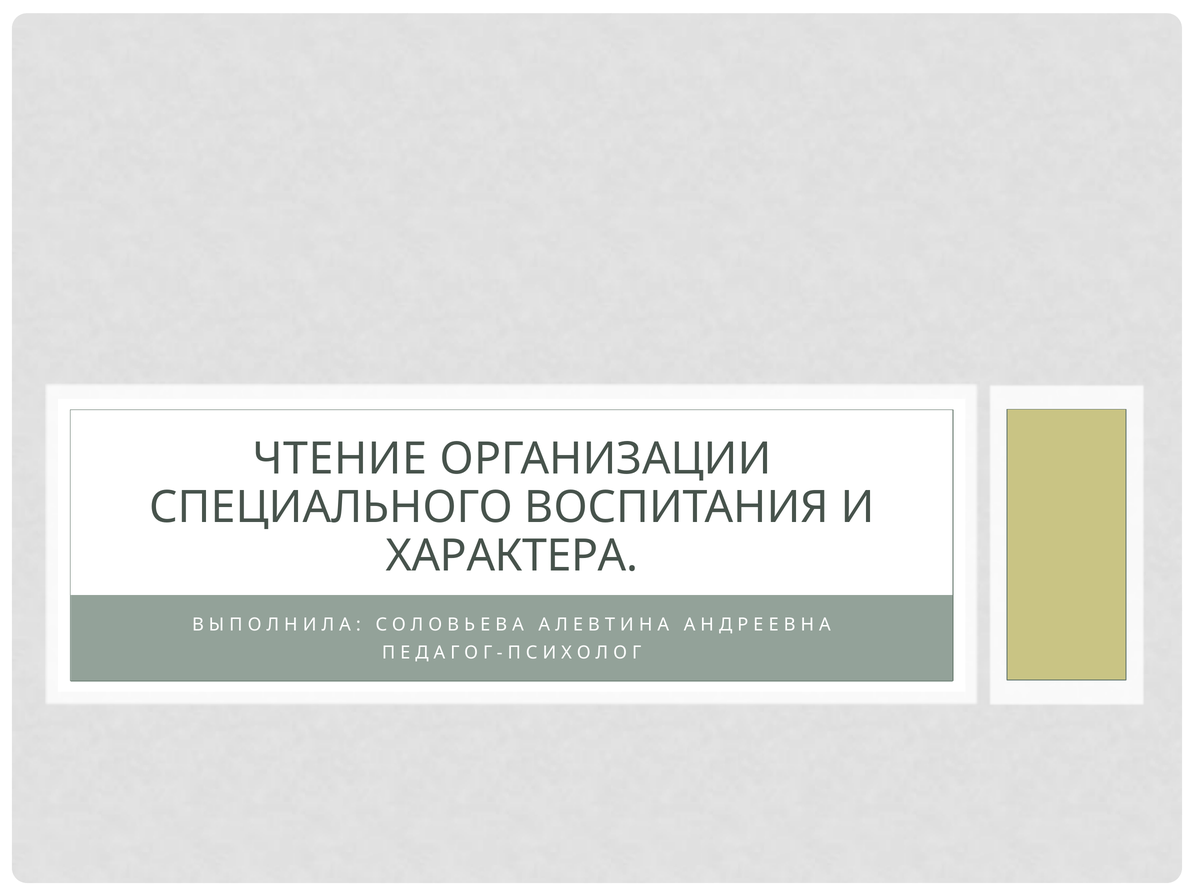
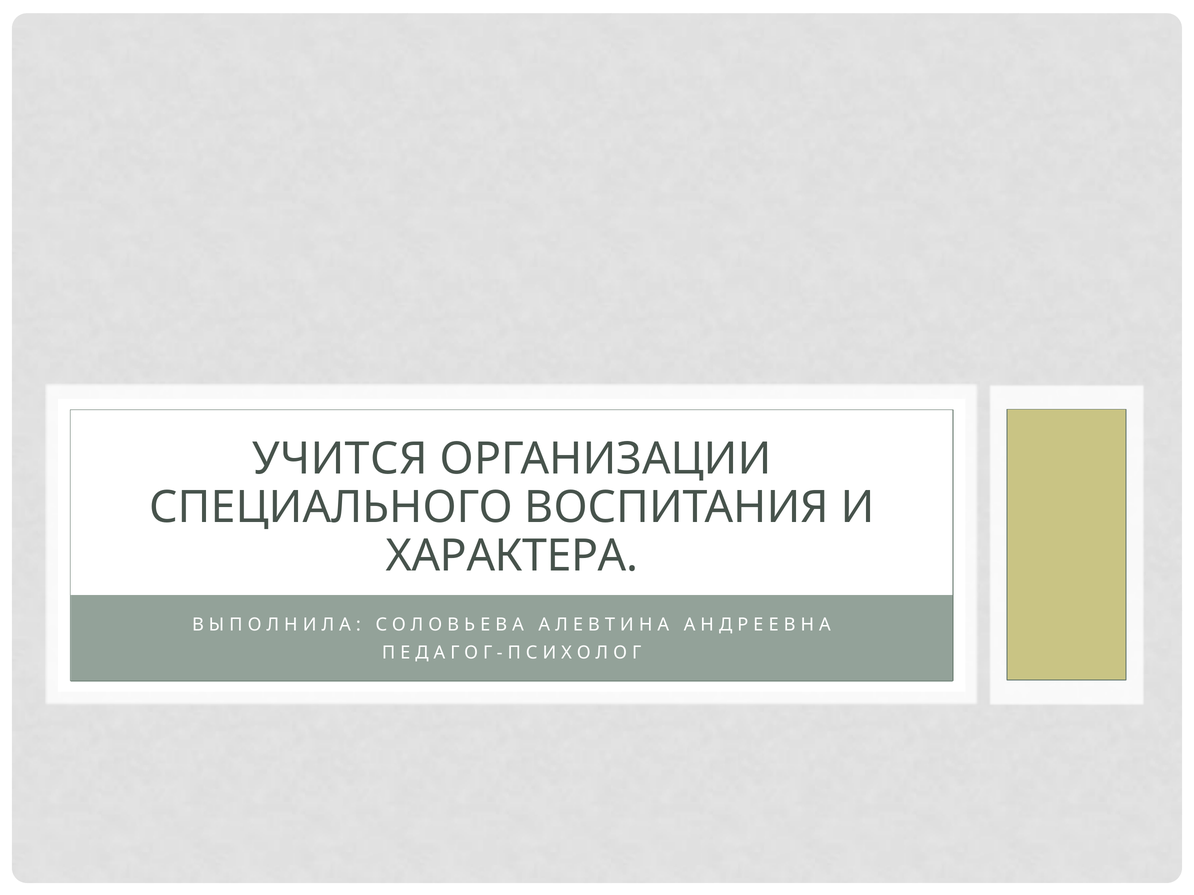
ЧТЕНИЕ: ЧТЕНИЕ -> УЧИТСЯ
